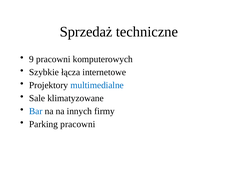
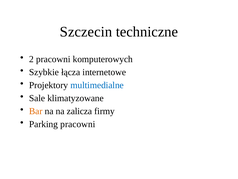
Sprzedaż: Sprzedaż -> Szczecin
9: 9 -> 2
Bar colour: blue -> orange
innych: innych -> zalicza
